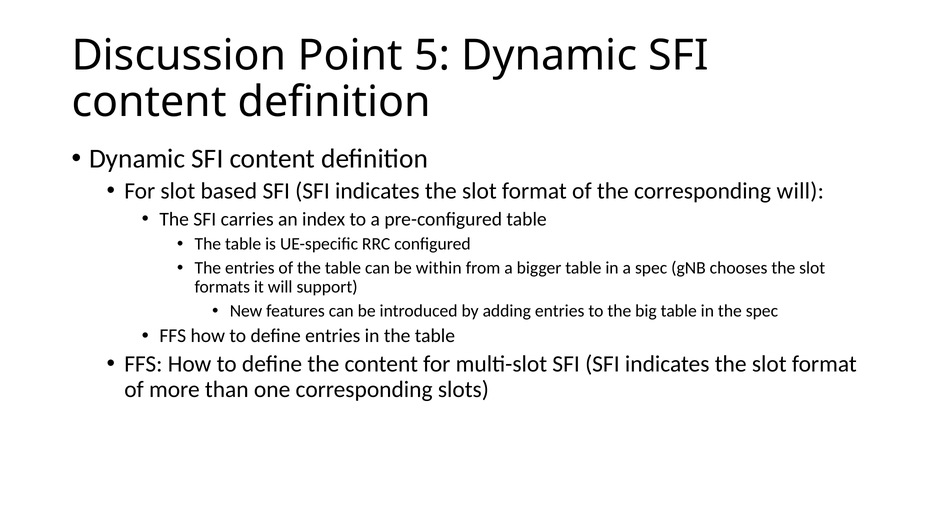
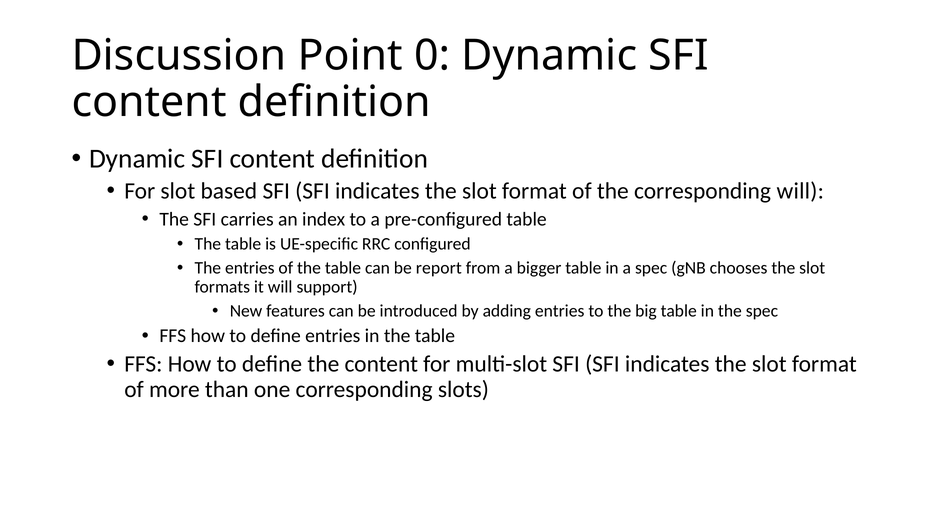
5: 5 -> 0
within: within -> report
